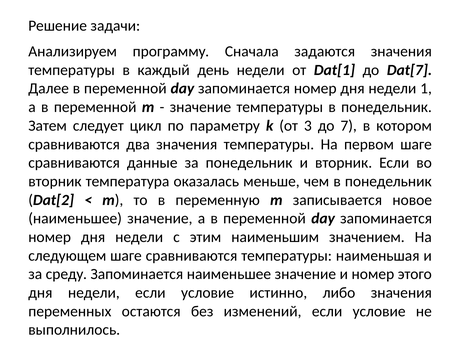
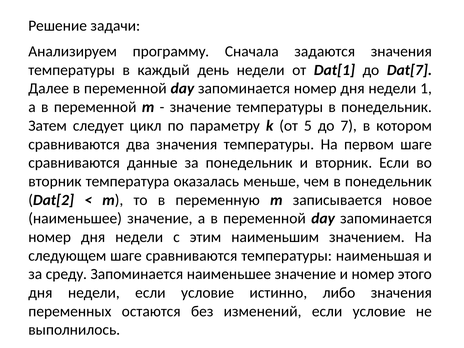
3: 3 -> 5
